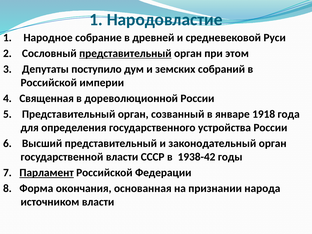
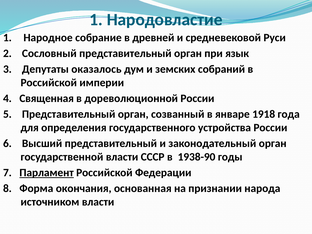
представительный at (125, 53) underline: present -> none
этом: этом -> язык
поступило: поступило -> оказалось
1938-42: 1938-42 -> 1938-90
